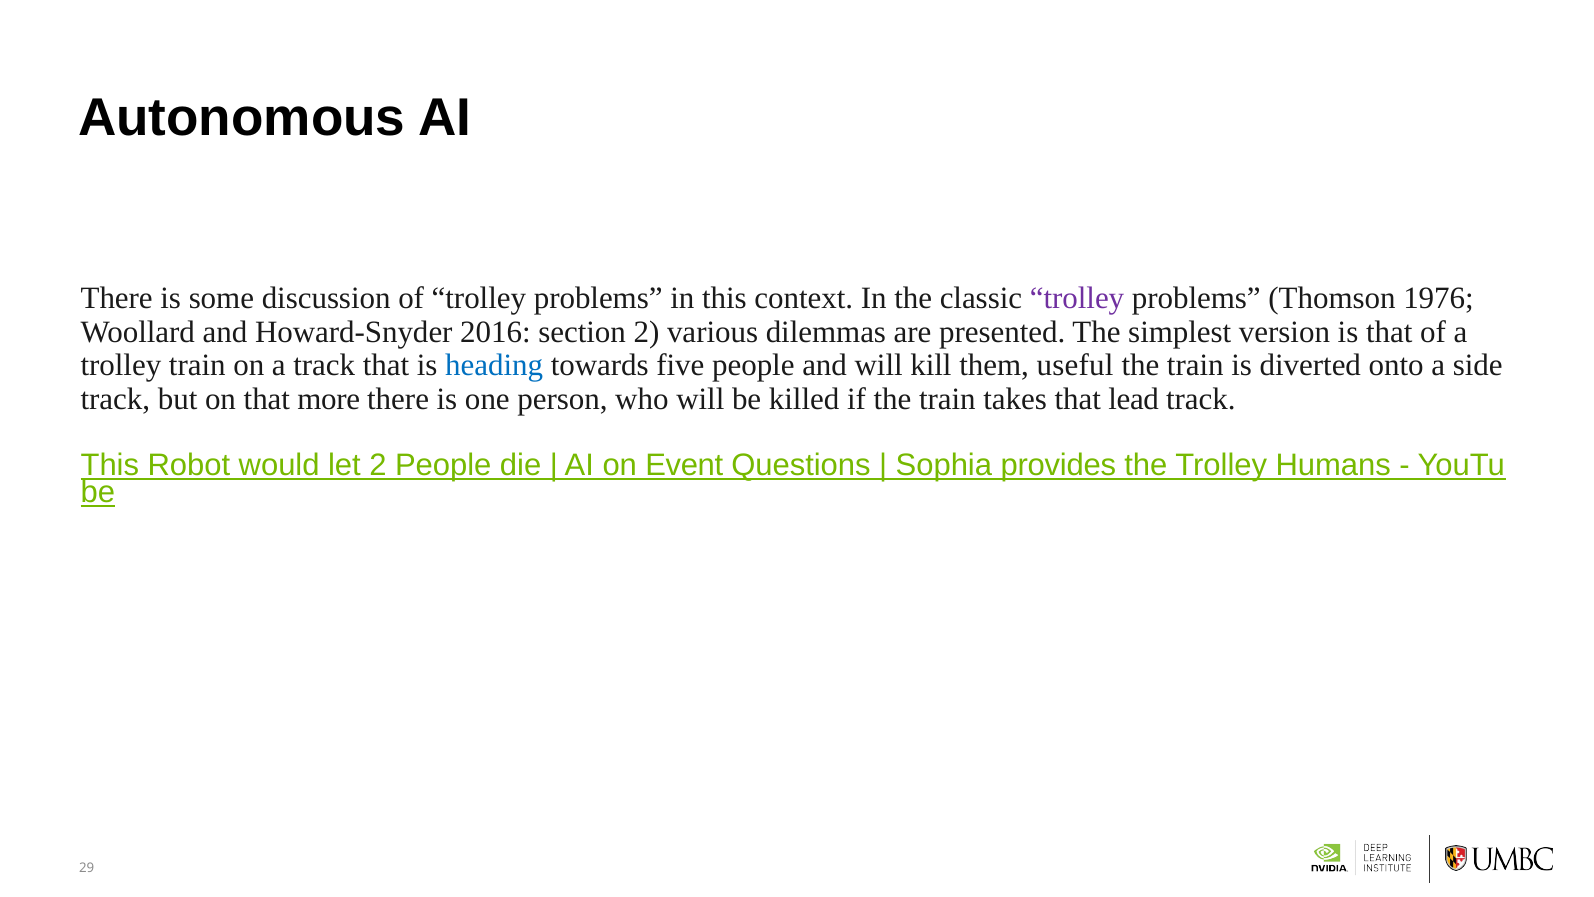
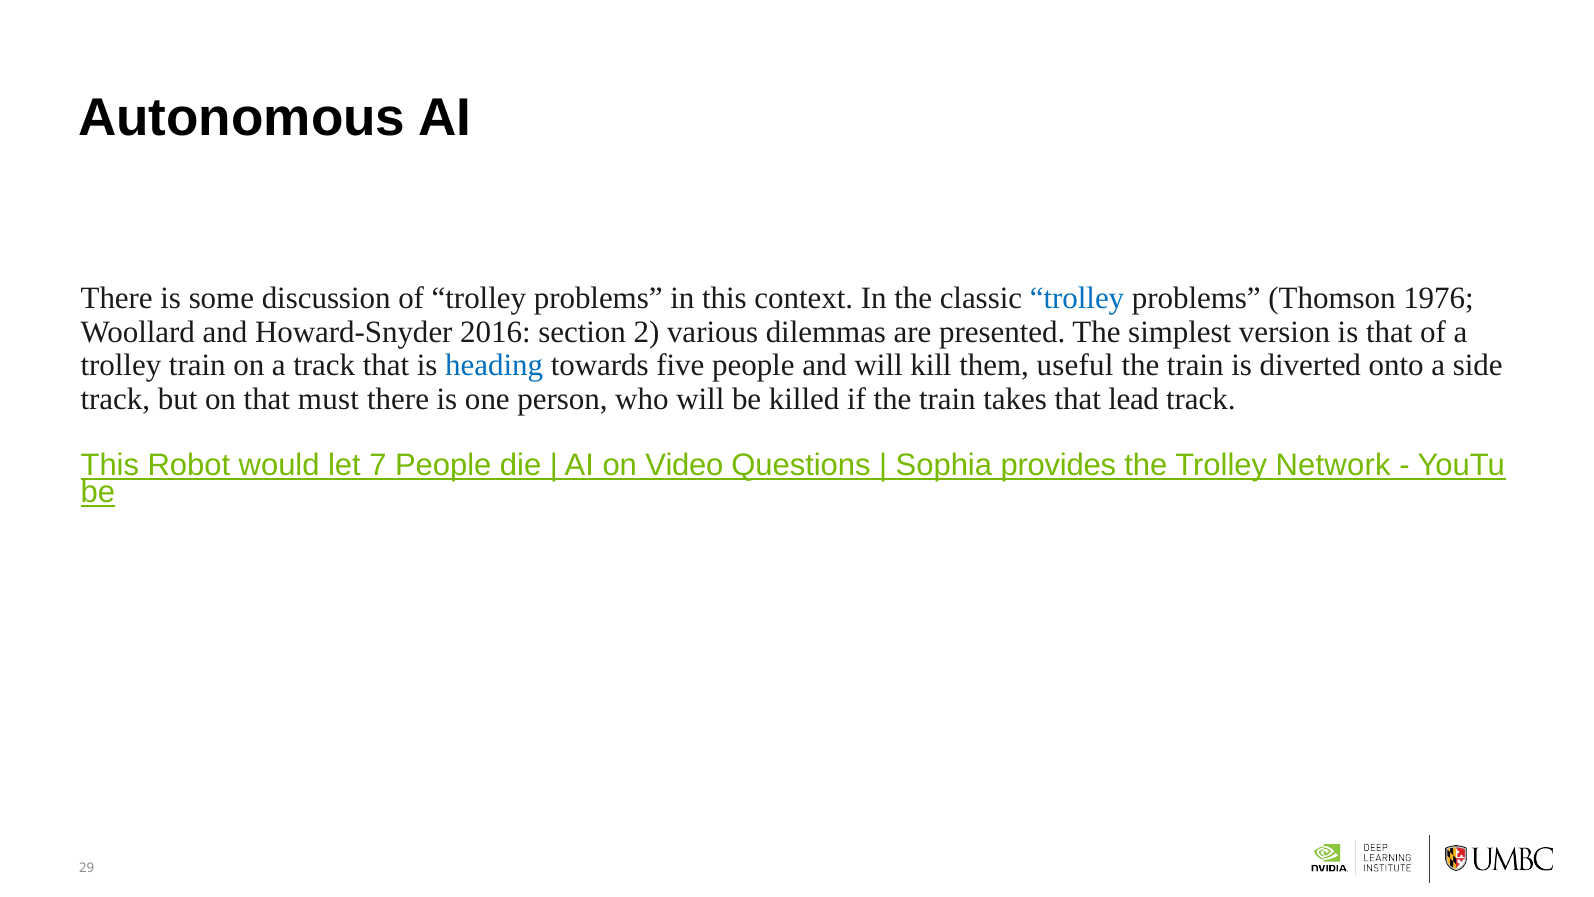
trolley at (1077, 298) colour: purple -> blue
more: more -> must
let 2: 2 -> 7
Event: Event -> Video
Humans: Humans -> Network
